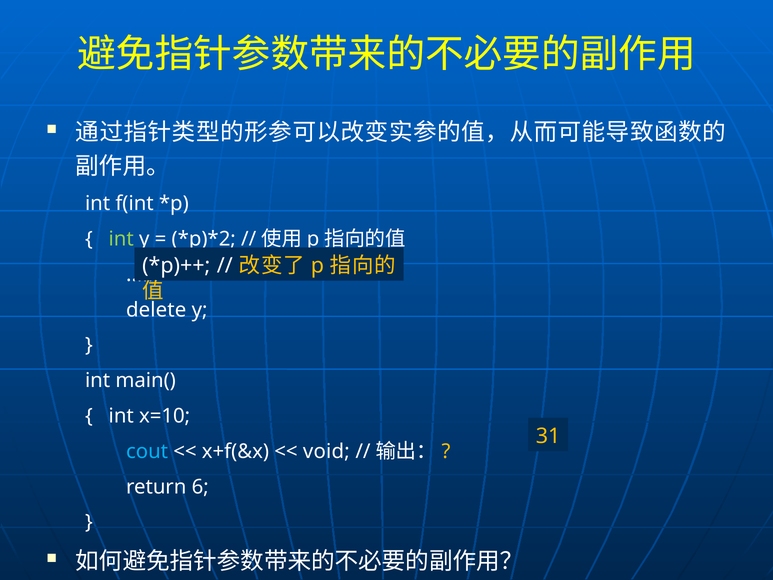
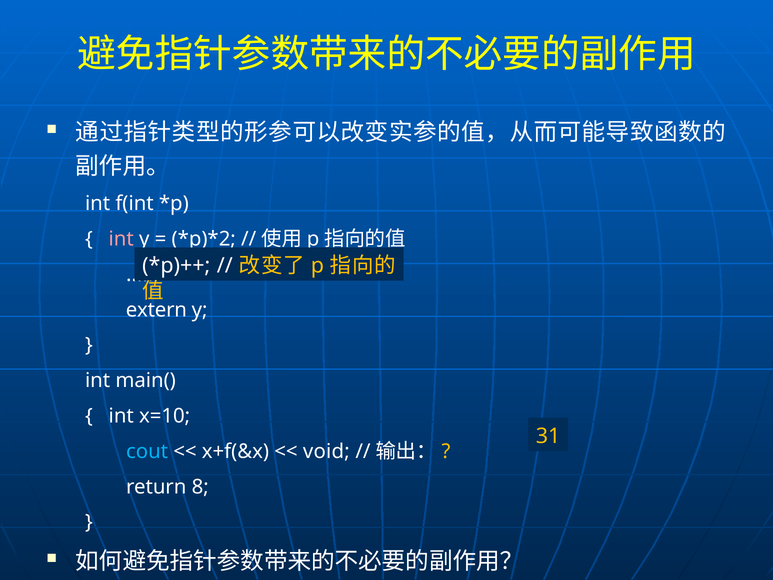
int at (121, 239) colour: light green -> pink
delete: delete -> extern
6: 6 -> 8
